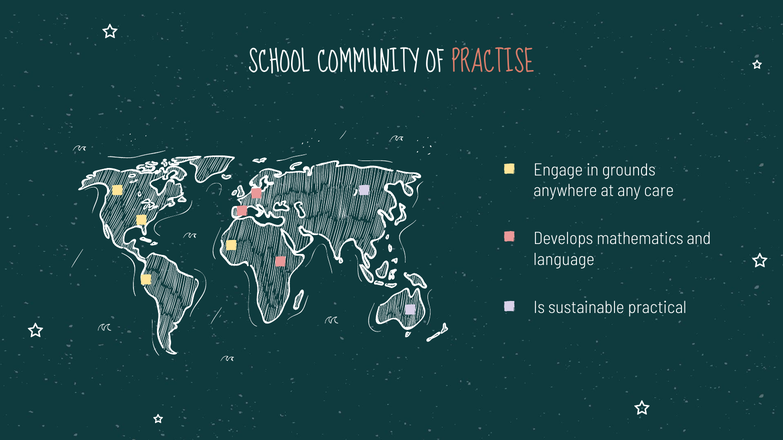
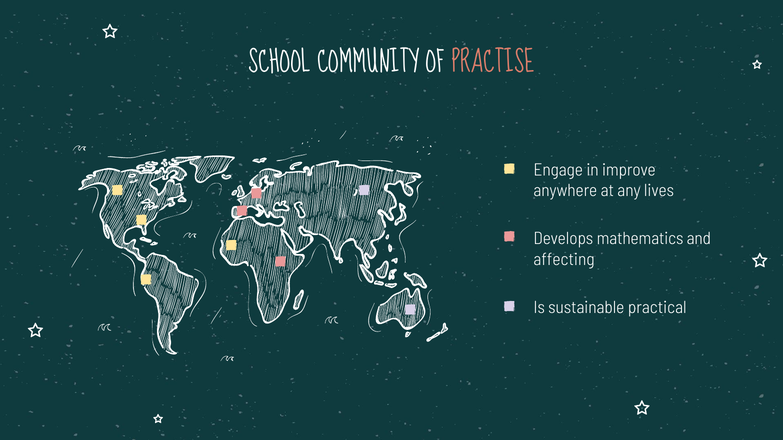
grounds: grounds -> improve
care: care -> lives
language: language -> affecting
